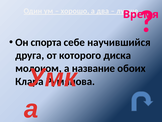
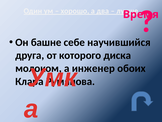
спорта: спорта -> башне
название: название -> инженер
